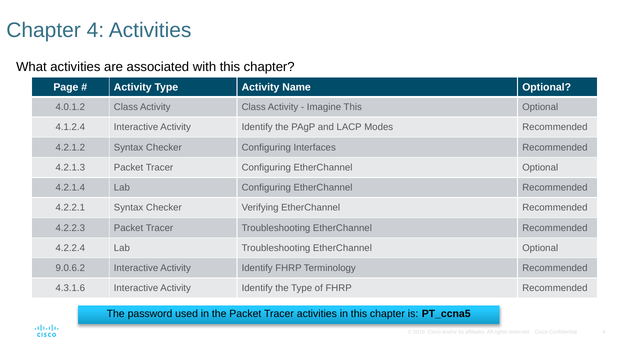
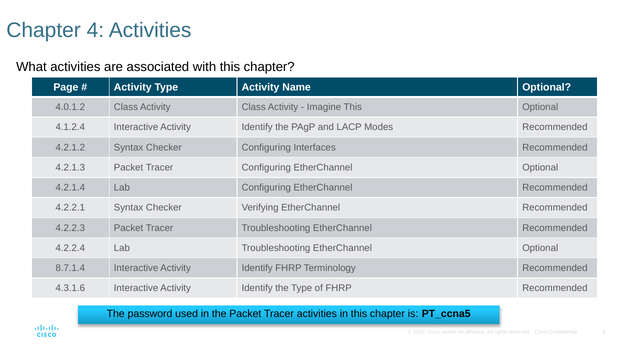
9.0.6.2: 9.0.6.2 -> 8.7.1.4
